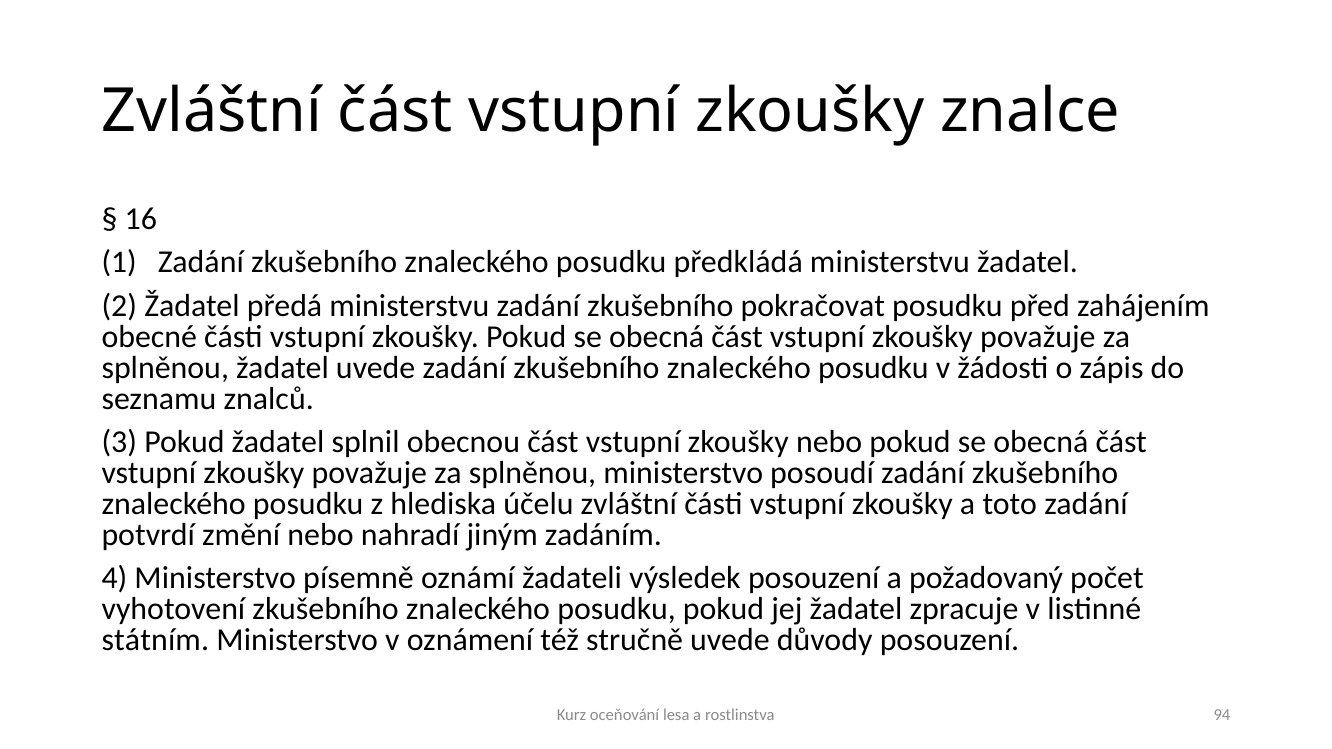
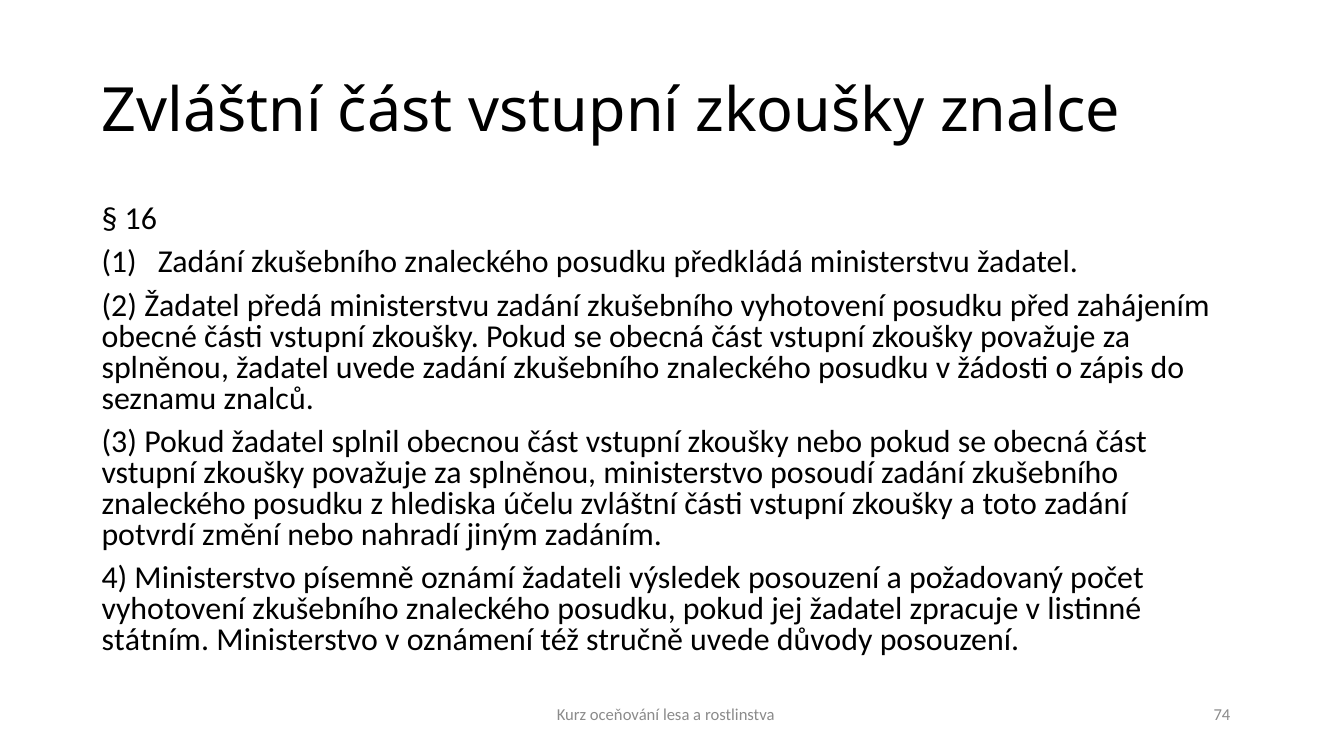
zkušebního pokračovat: pokračovat -> vyhotovení
94: 94 -> 74
